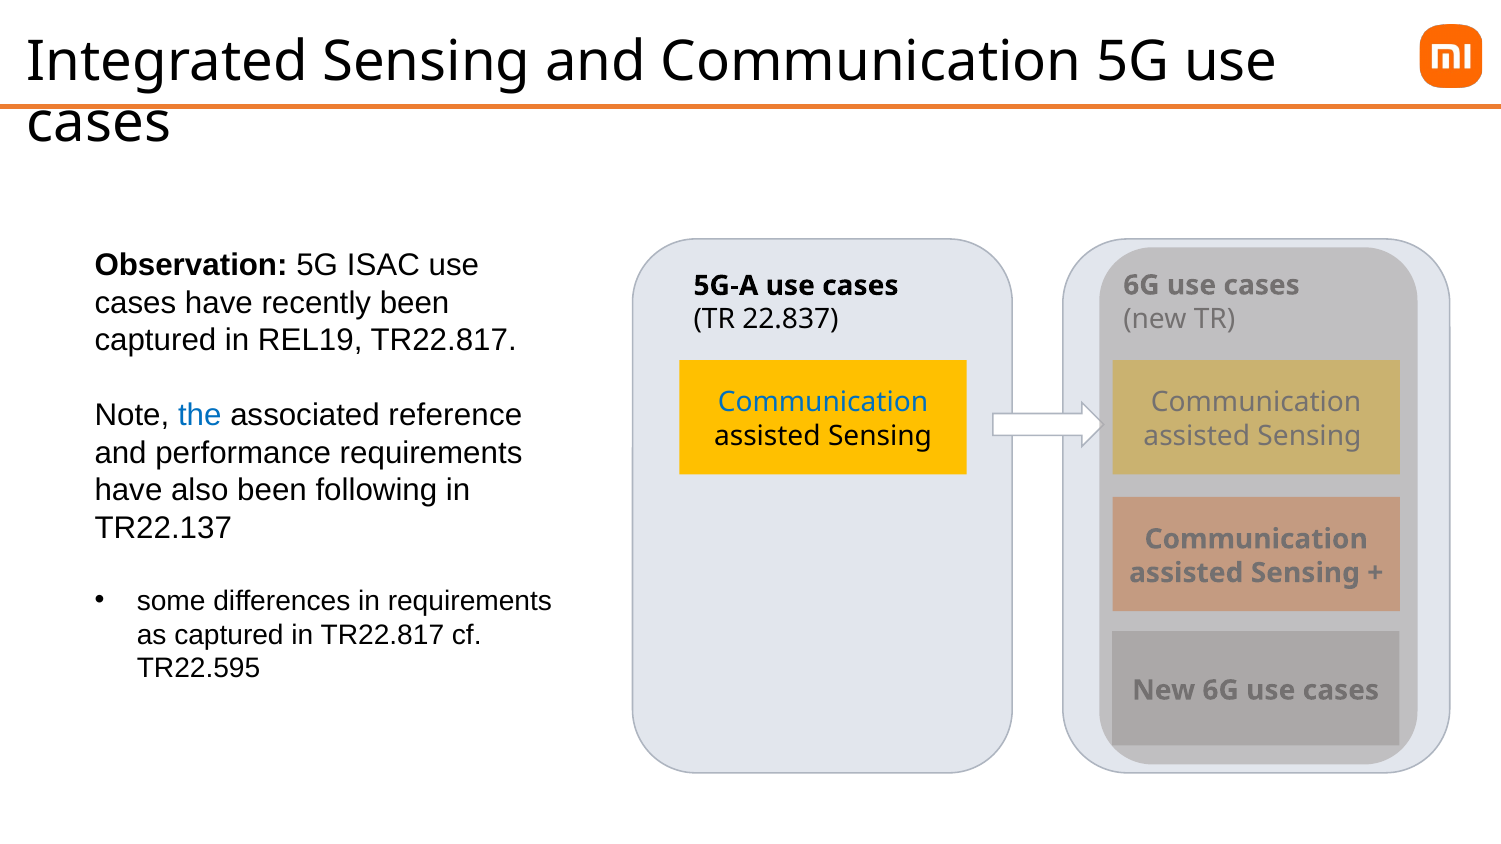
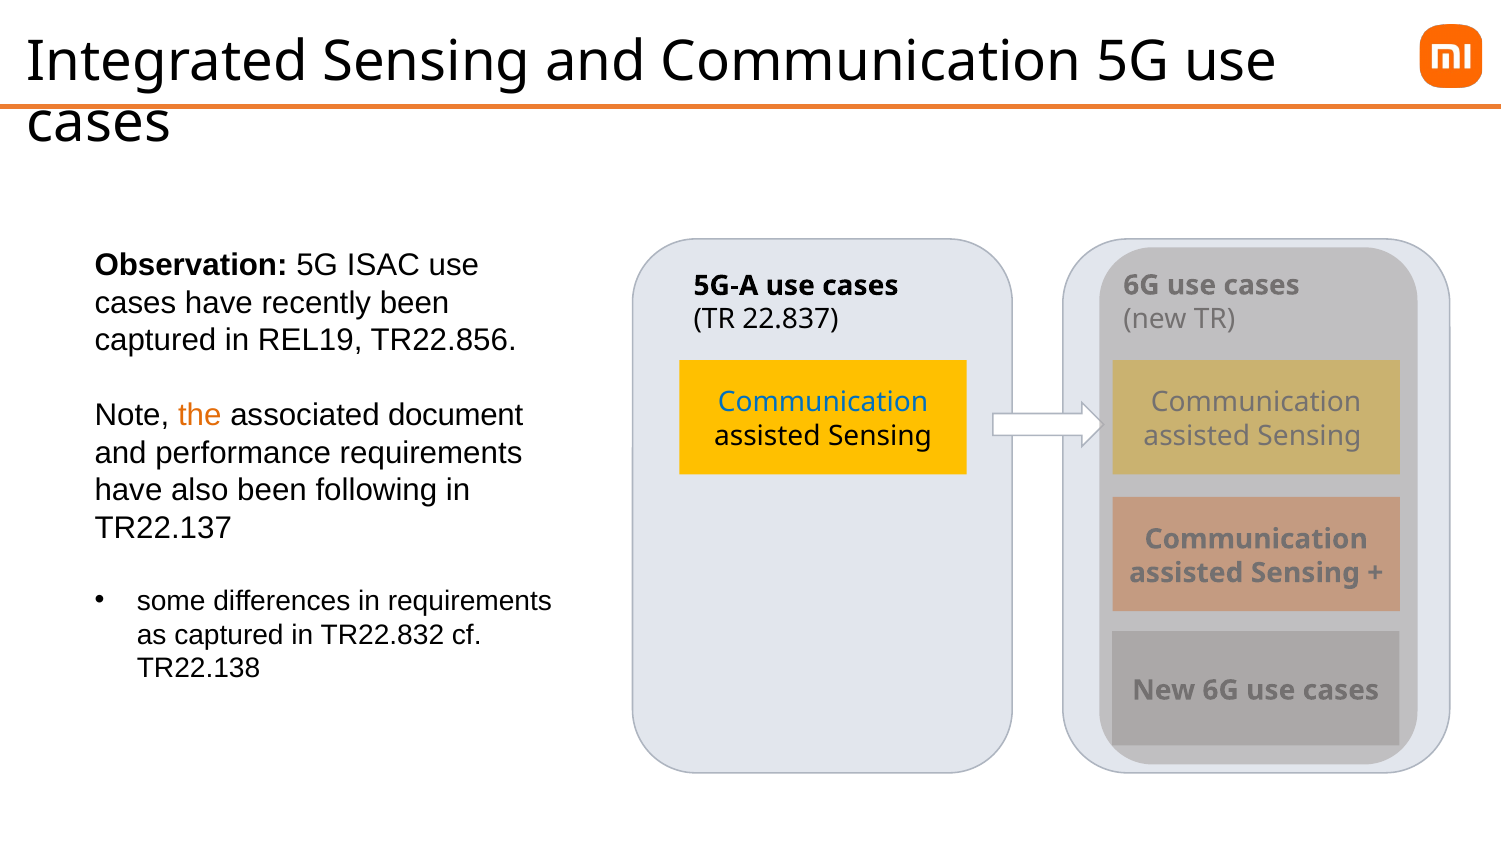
REL19 TR22.817: TR22.817 -> TR22.856
the colour: blue -> orange
reference: reference -> document
in TR22.817: TR22.817 -> TR22.832
TR22.595: TR22.595 -> TR22.138
